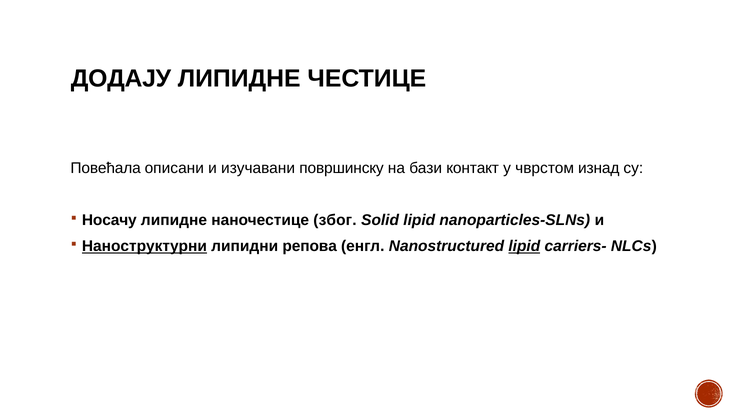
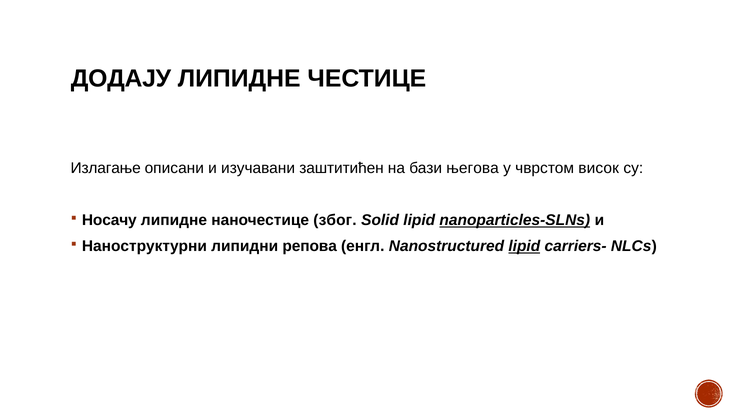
Повећала: Повећала -> Излагање
површинску: површинску -> заштитићен
контакт: контакт -> његова
изнад: изнад -> висок
nanoparticles-SLNs underline: none -> present
Наноструктурни underline: present -> none
